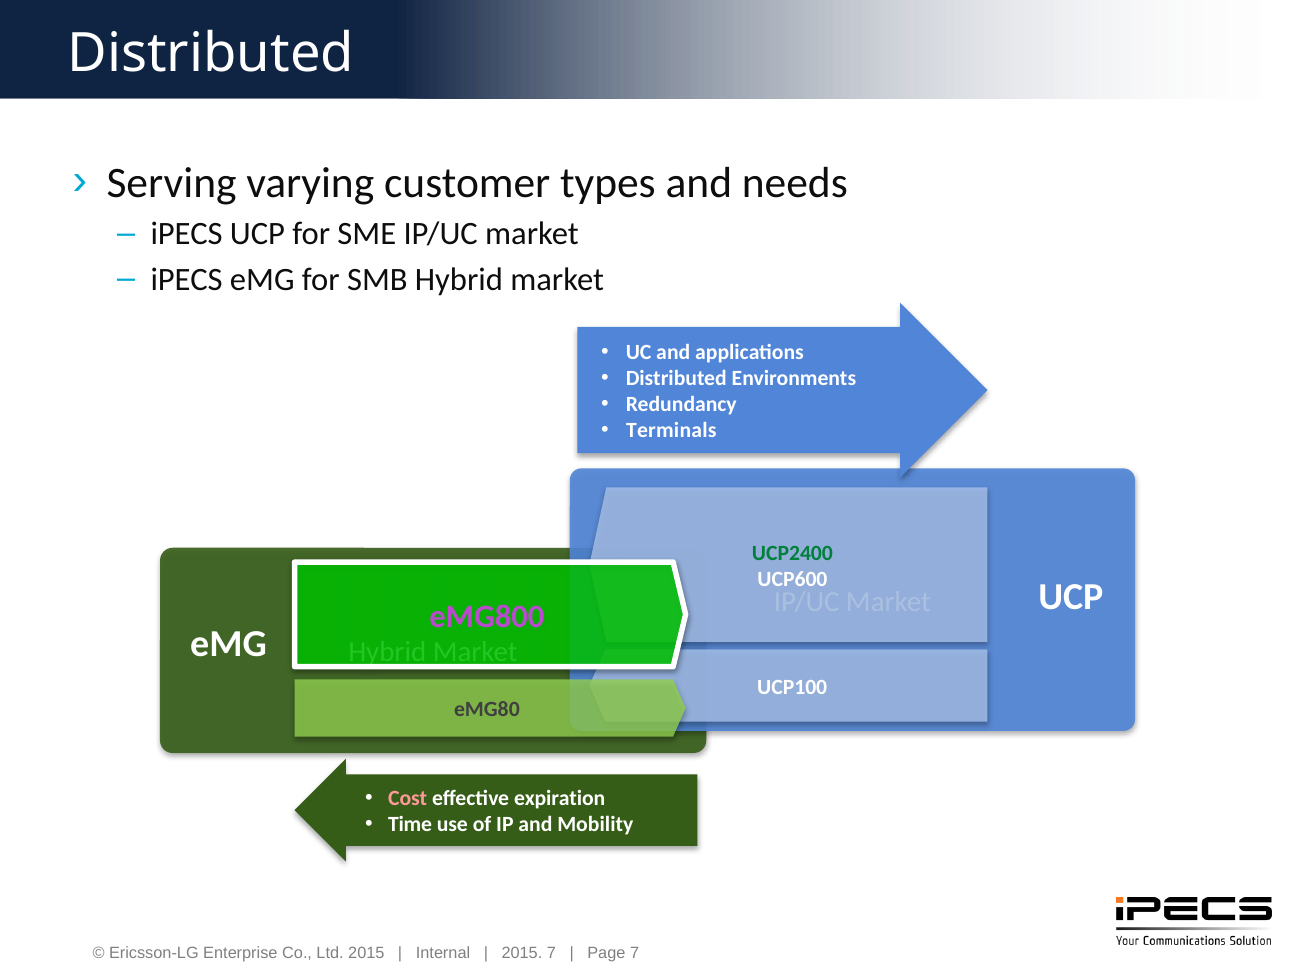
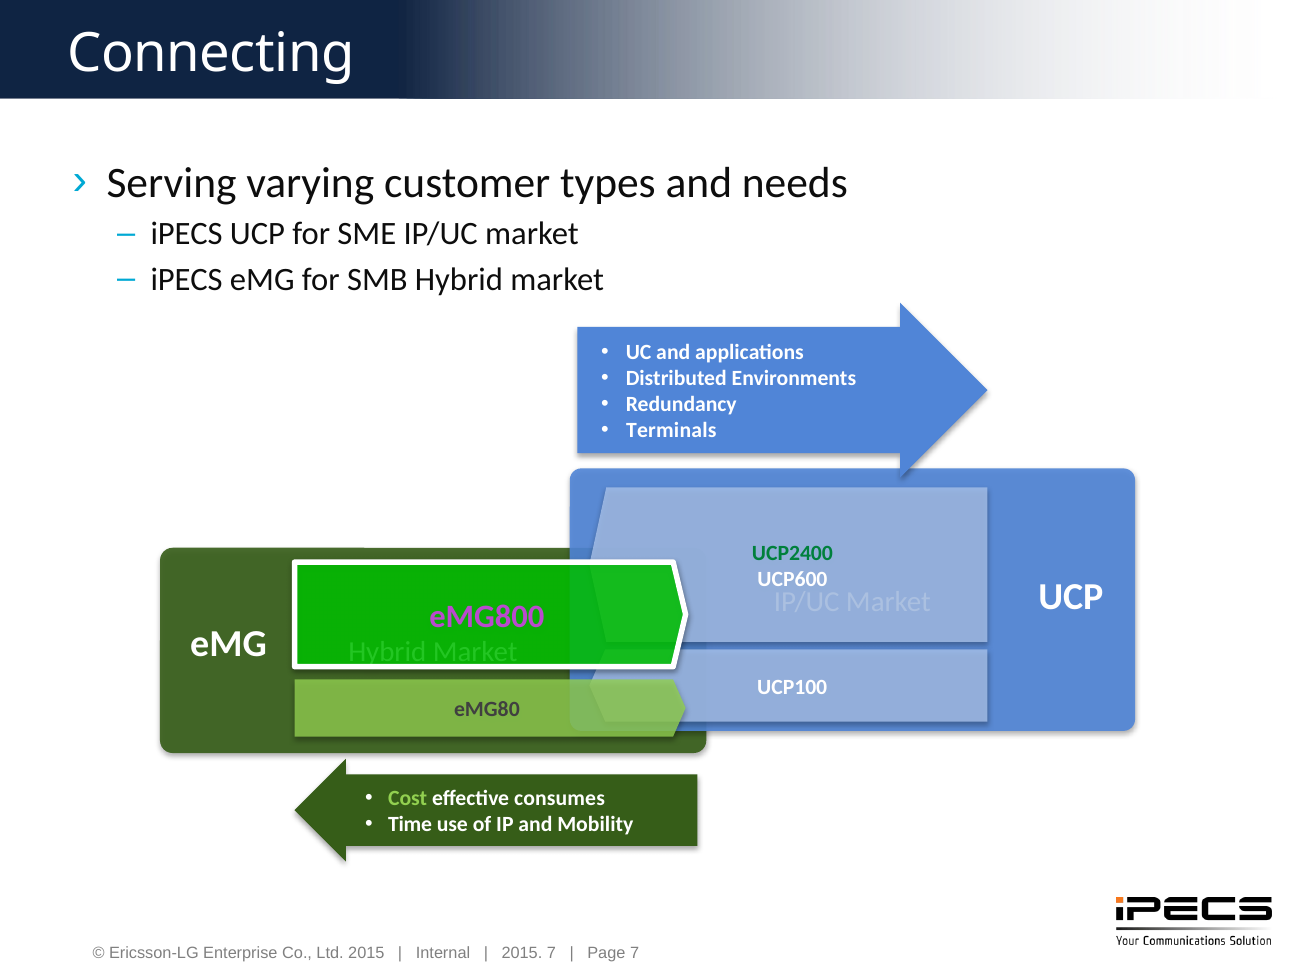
Distributed at (211, 53): Distributed -> Connecting
Cost colour: pink -> light green
expiration: expiration -> consumes
